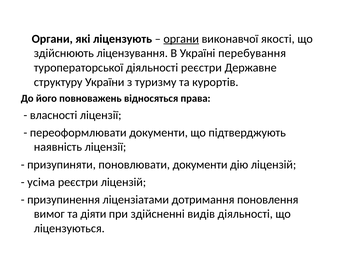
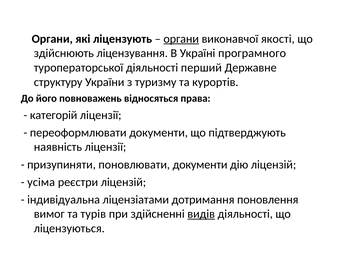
перебування: перебування -> програмного
діяльності реєстри: реєстри -> перший
власності: власності -> категорій
призупинення: призупинення -> індивідуальна
діяти: діяти -> турів
видів underline: none -> present
